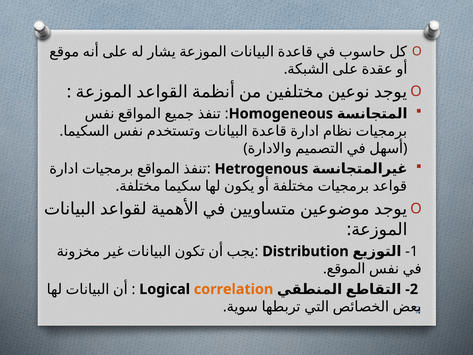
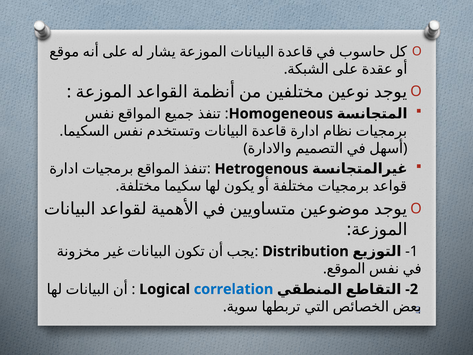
correlation colour: orange -> blue
